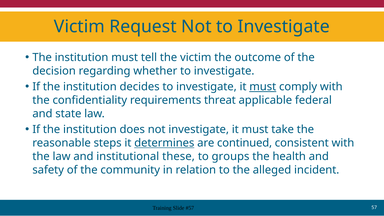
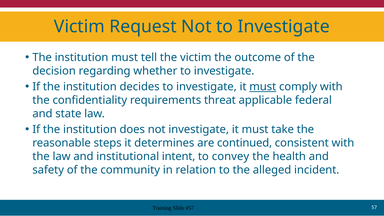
determines underline: present -> none
these: these -> intent
groups: groups -> convey
